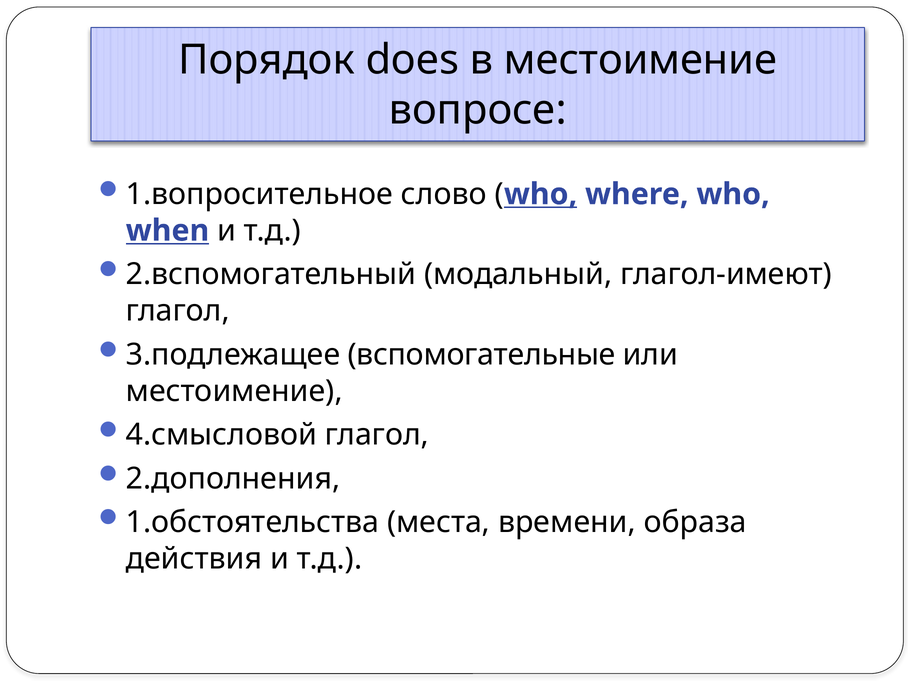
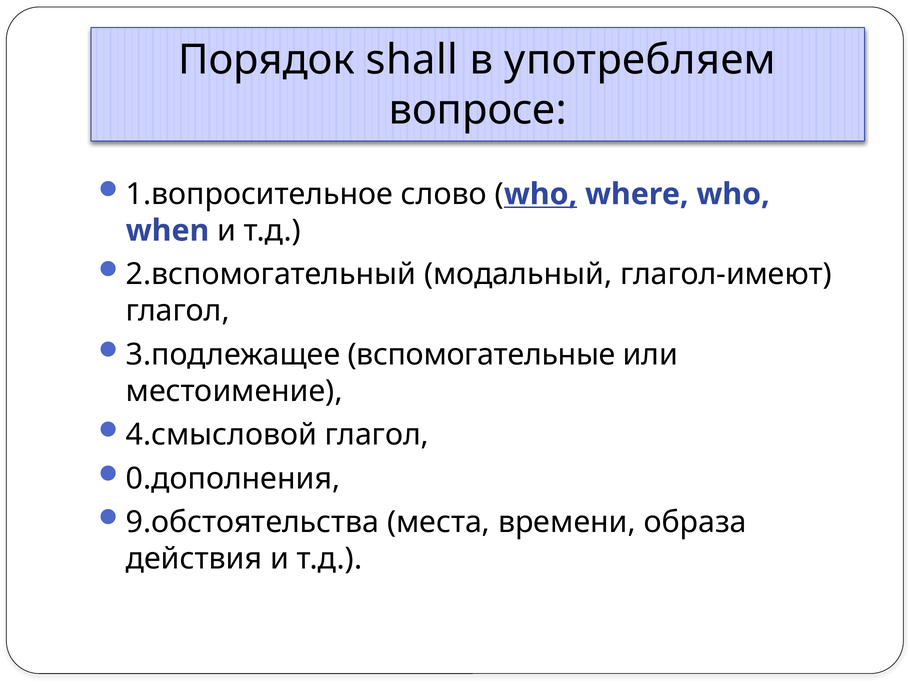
does: does -> shall
в местоимение: местоимение -> употребляем
when underline: present -> none
2.дополнения: 2.дополнения -> 0.дополнения
1.обстоятельства: 1.обстоятельства -> 9.обстоятельства
